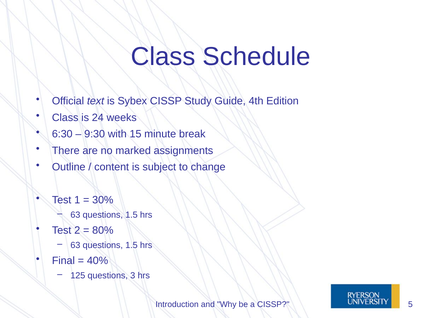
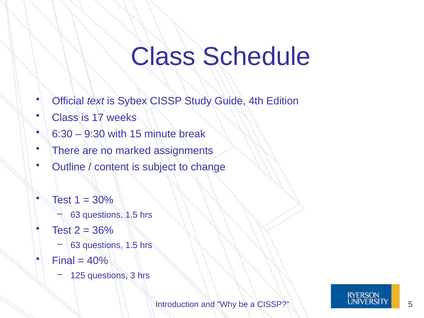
24: 24 -> 17
80%: 80% -> 36%
